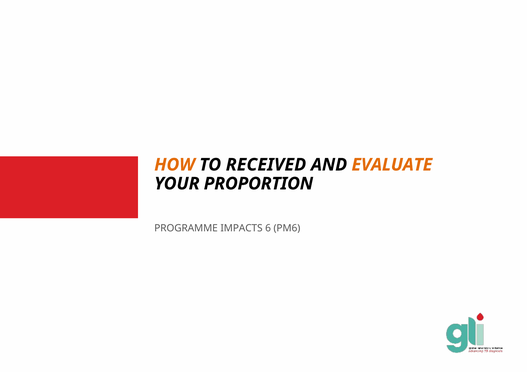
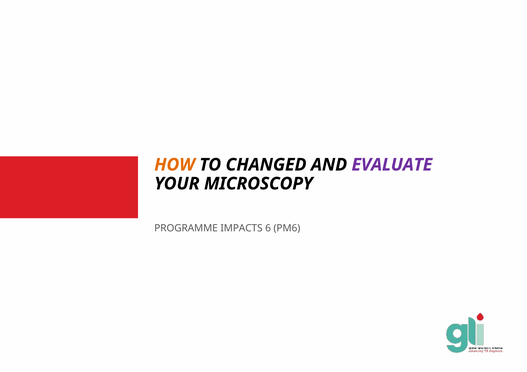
RECEIVED: RECEIVED -> CHANGED
EVALUATE colour: orange -> purple
PROPORTION: PROPORTION -> MICROSCOPY
